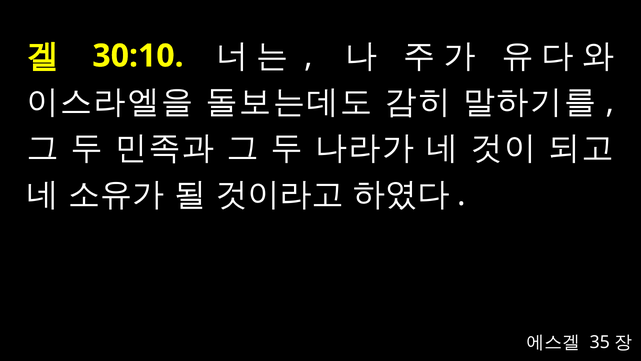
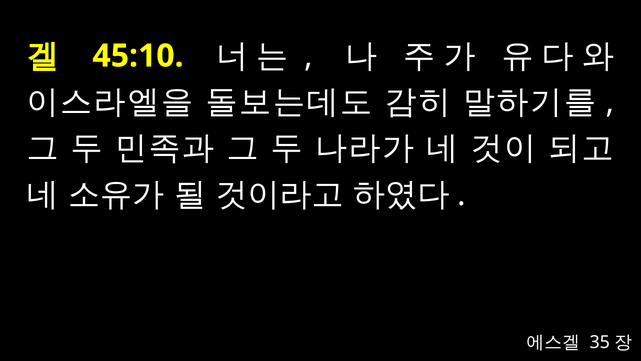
30:10: 30:10 -> 45:10
